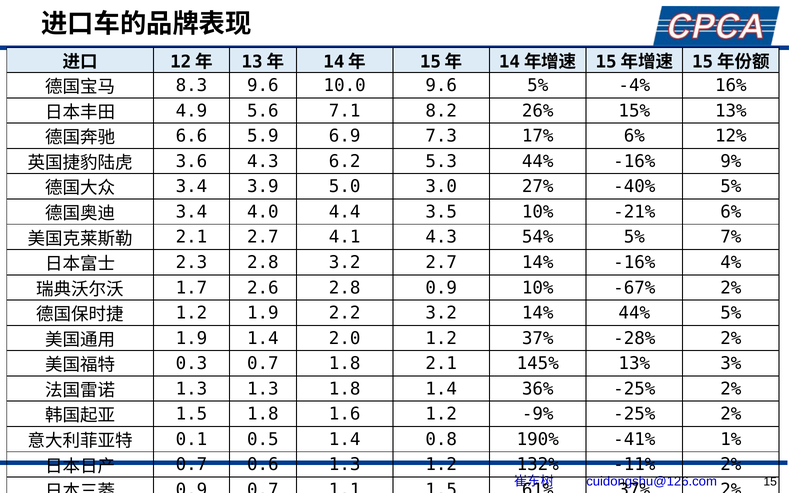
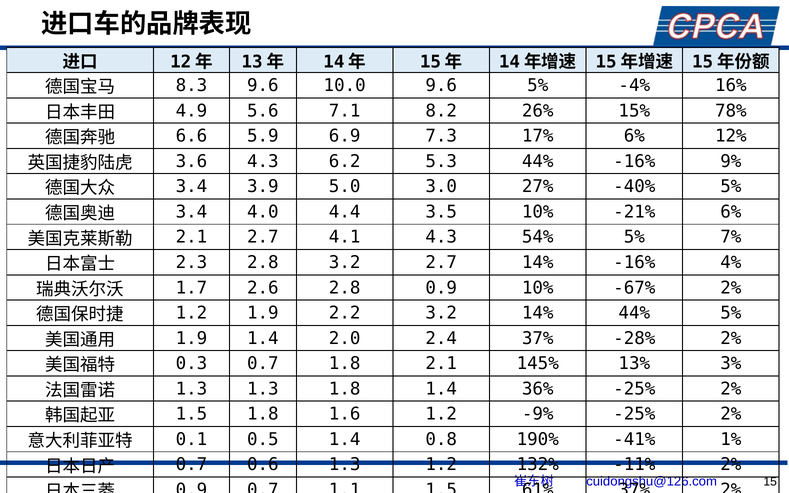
15% 13%: 13% -> 78%
2.0 1.2: 1.2 -> 2.4
